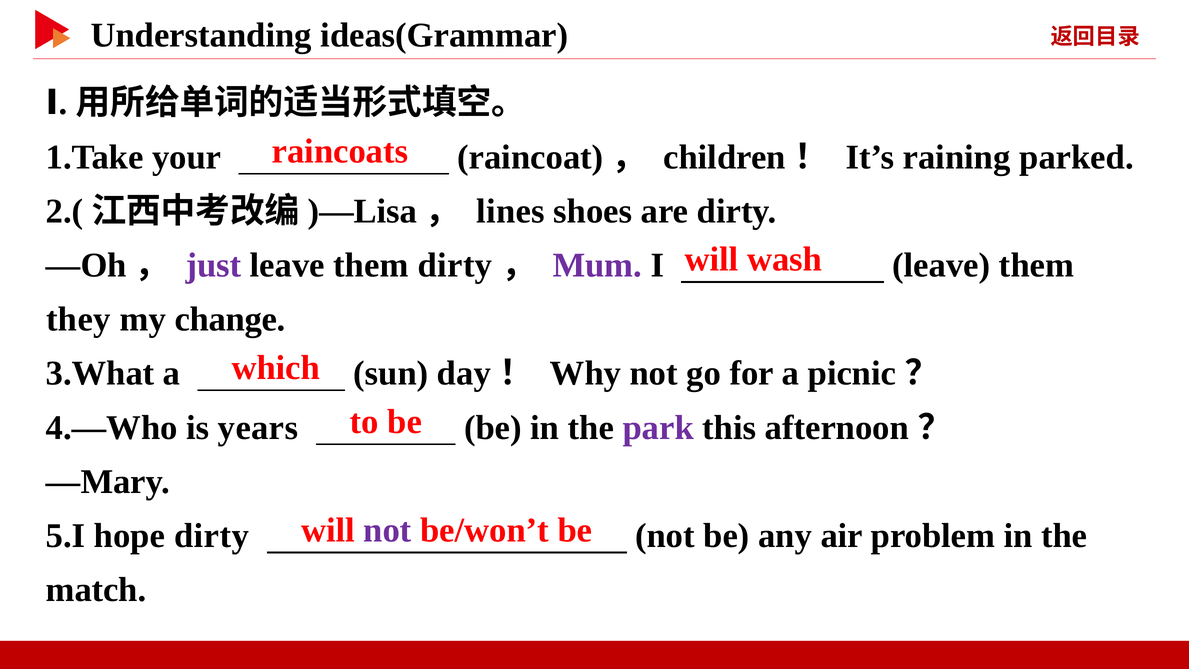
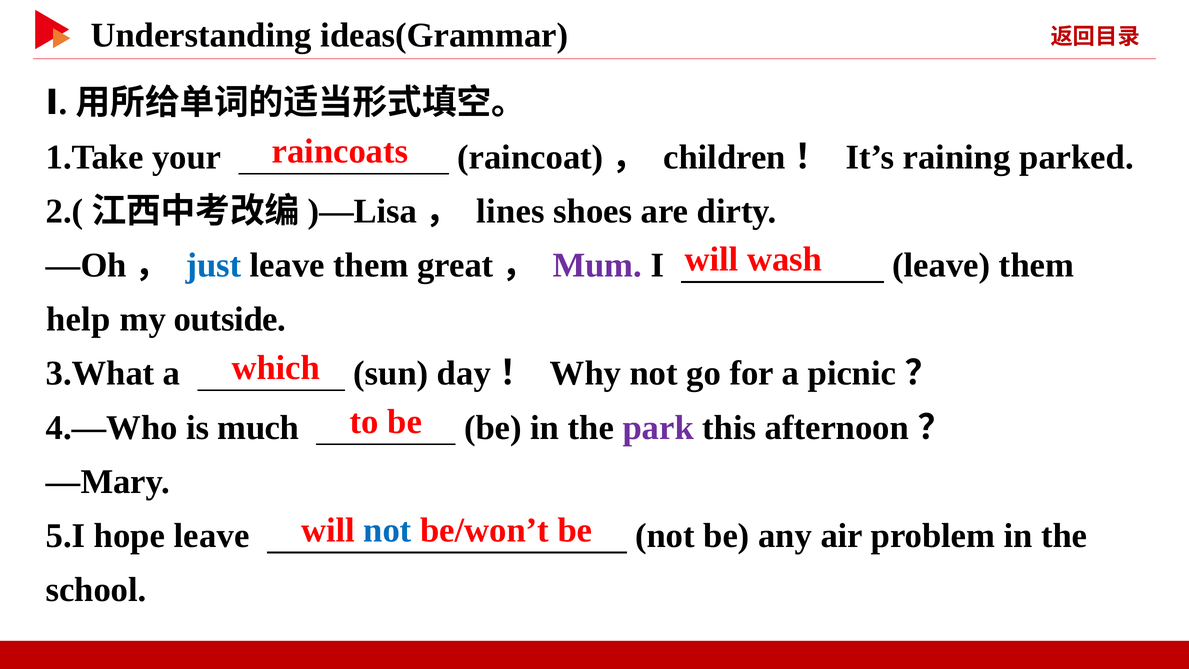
just colour: purple -> blue
them dirty: dirty -> great
they: they -> help
change: change -> outside
years: years -> much
not at (387, 530) colour: purple -> blue
hope dirty: dirty -> leave
match: match -> school
